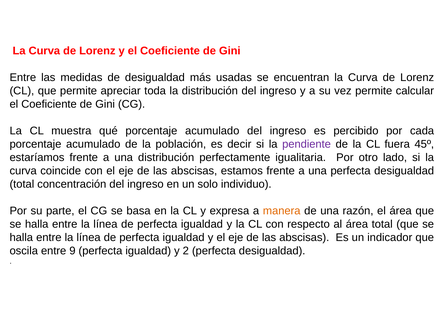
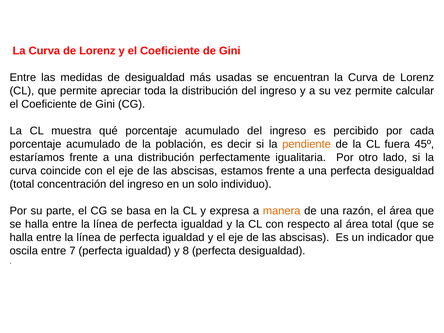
pendiente colour: purple -> orange
9: 9 -> 7
2: 2 -> 8
